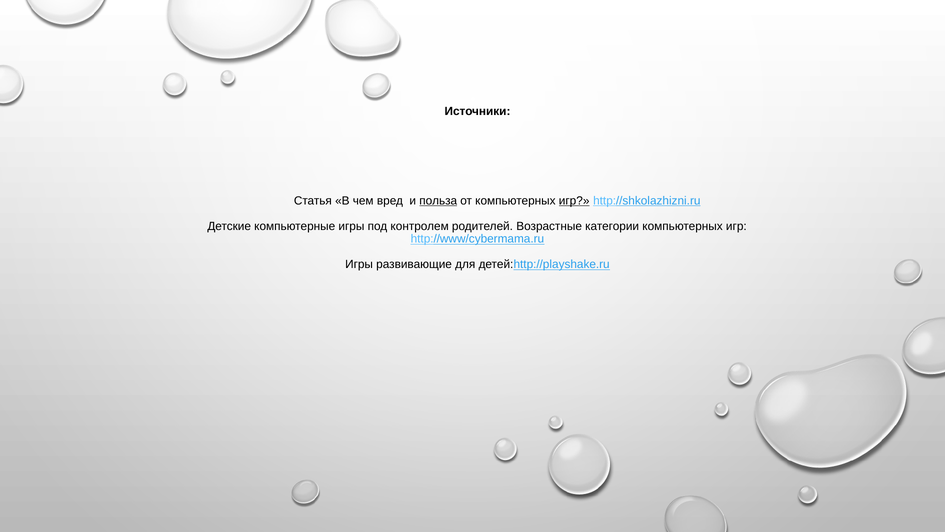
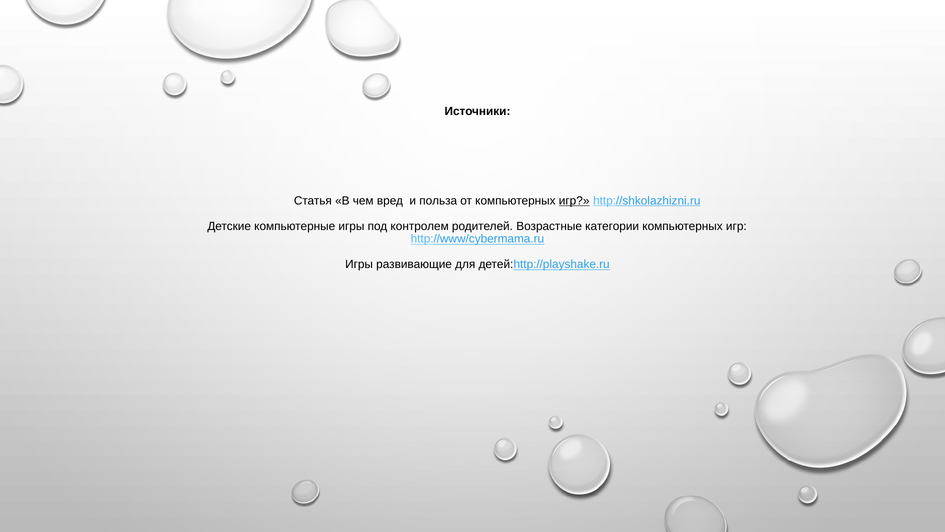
польза underline: present -> none
